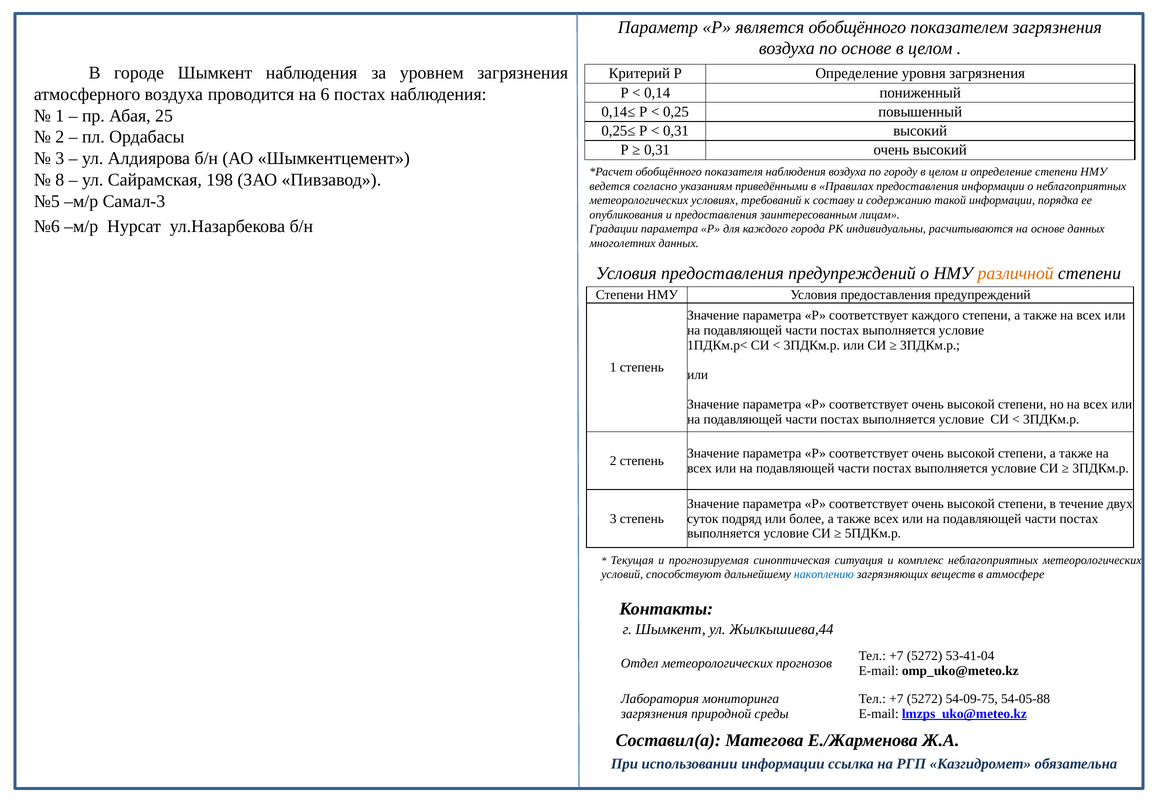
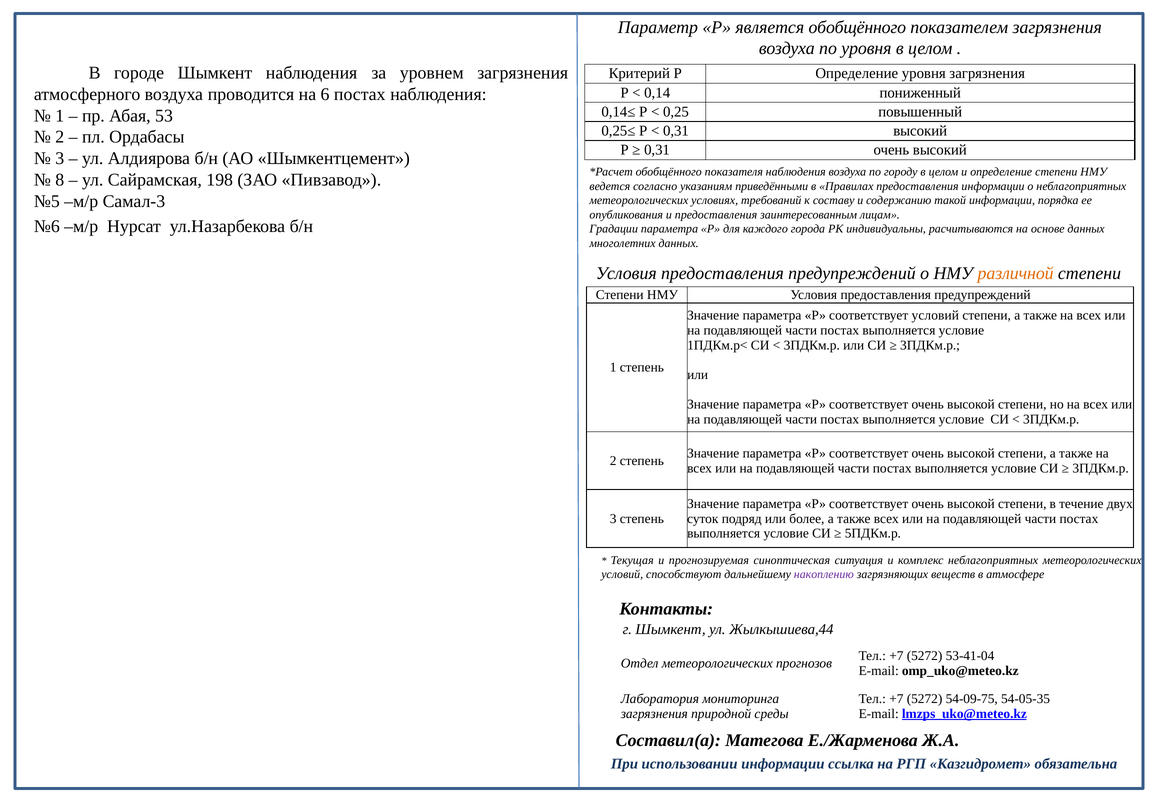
по основе: основе -> уровня
25: 25 -> 53
соответствует каждого: каждого -> условий
накоплению colour: blue -> purple
54-05-88: 54-05-88 -> 54-05-35
